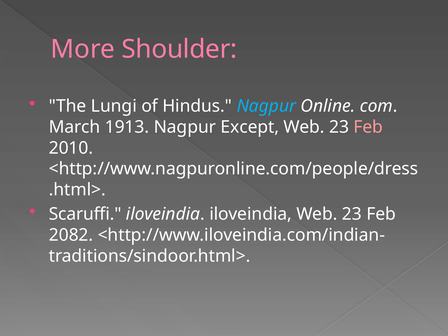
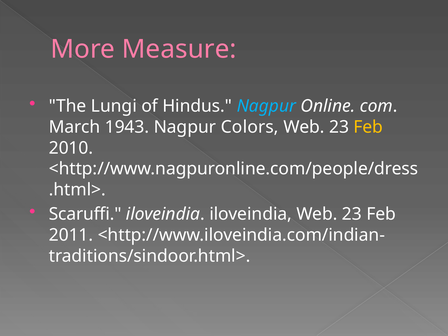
Shoulder: Shoulder -> Measure
1913: 1913 -> 1943
Except: Except -> Colors
Feb at (368, 127) colour: pink -> yellow
2082: 2082 -> 2011
